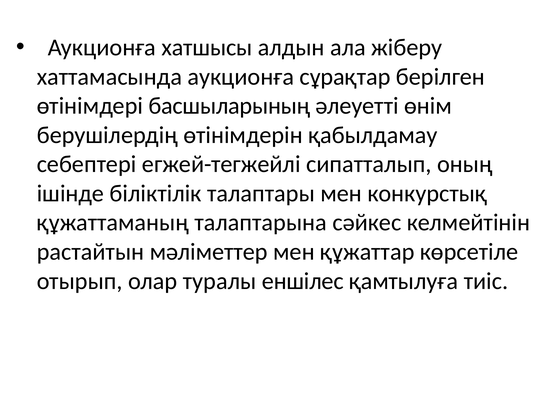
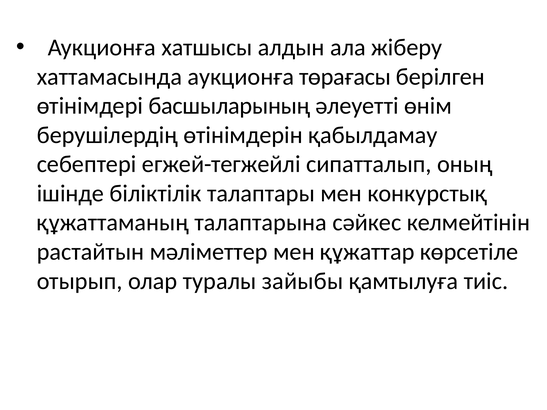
сұрақтар: сұрақтар -> төрағасы
еншілес: еншілес -> зайыбы
